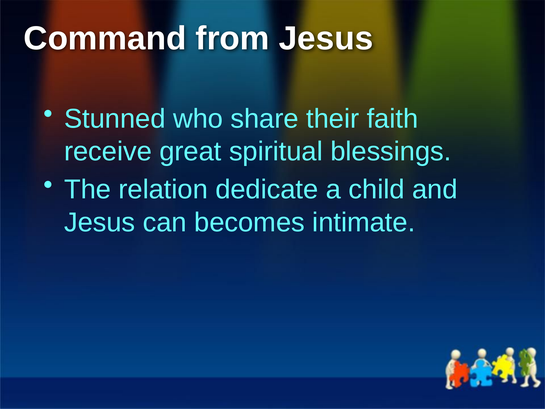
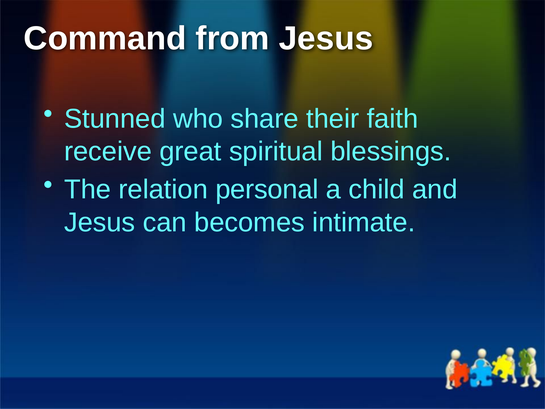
dedicate: dedicate -> personal
